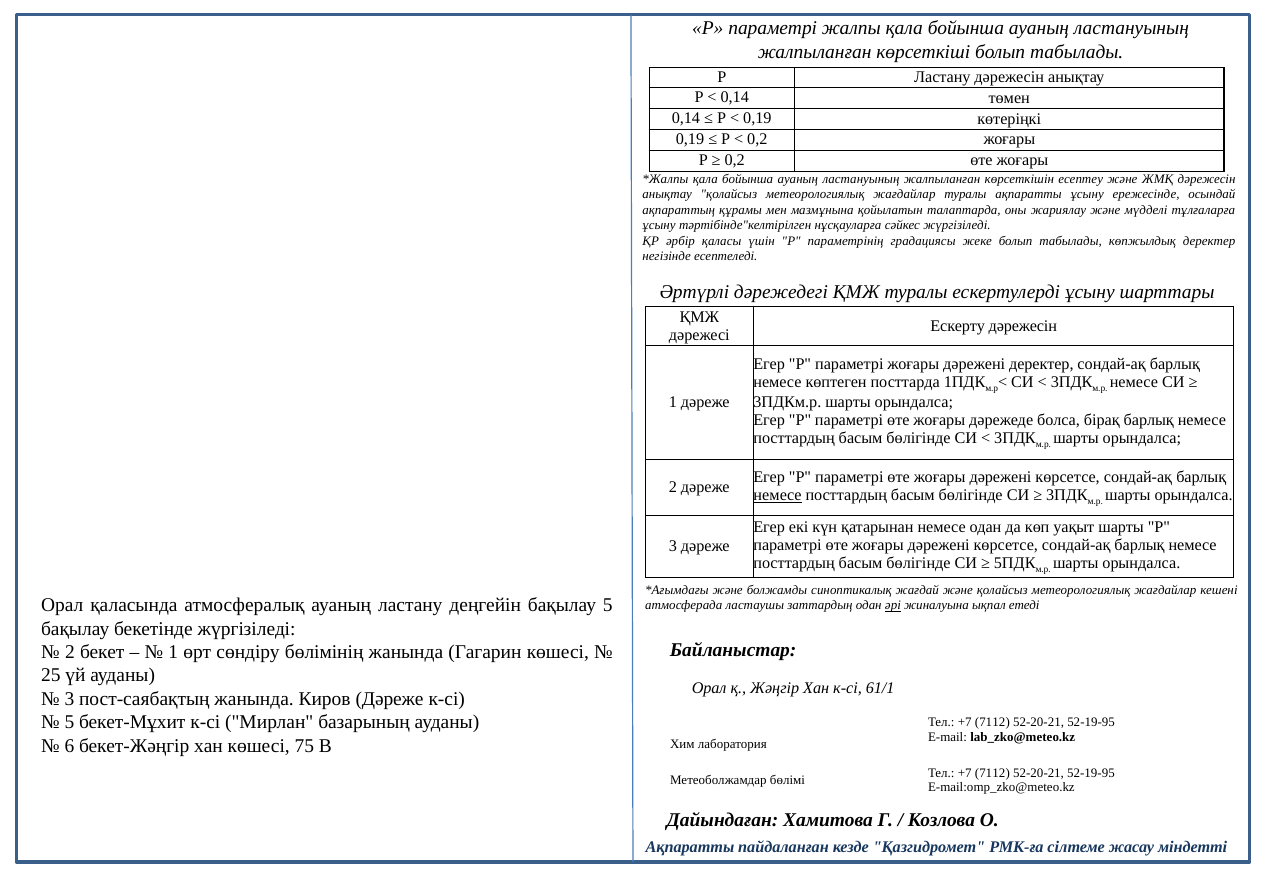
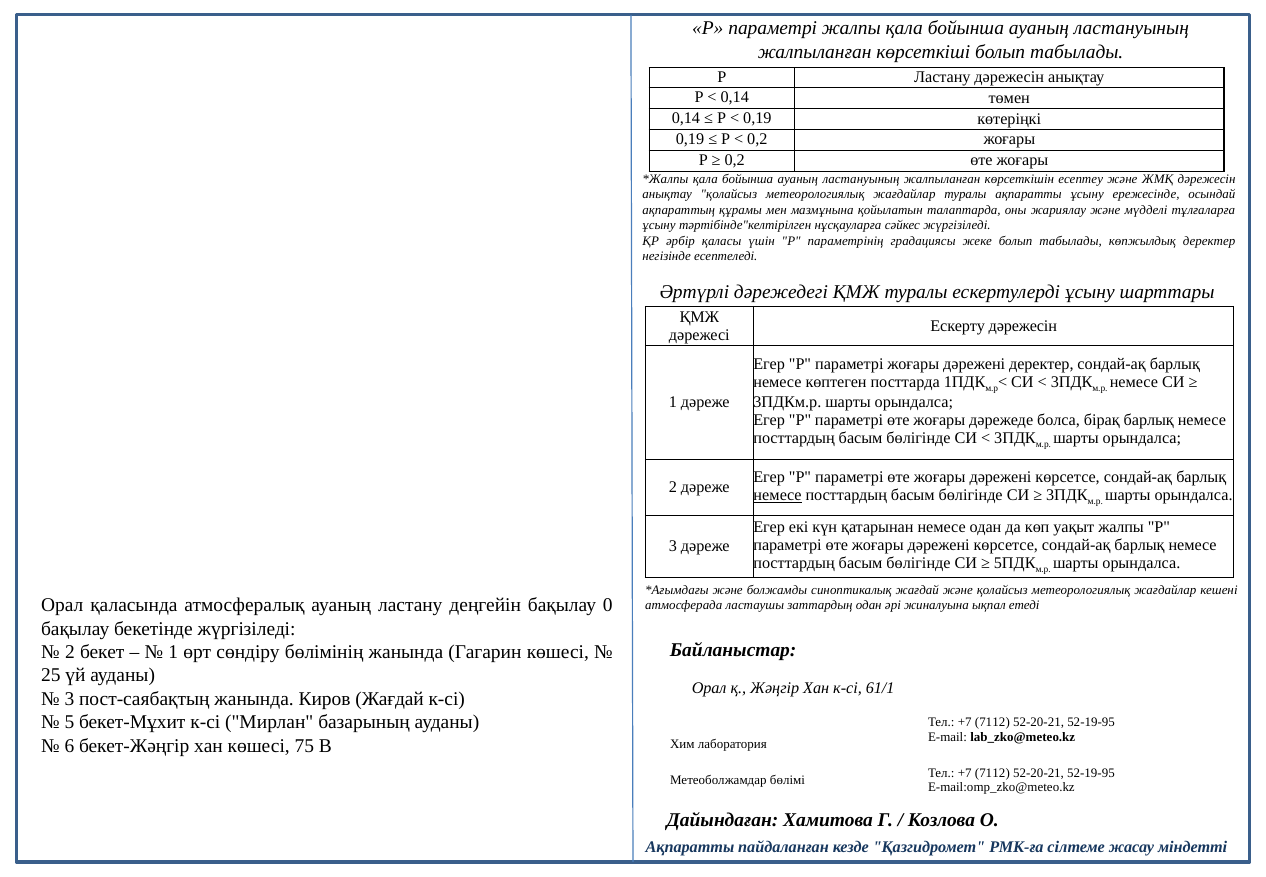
уақыт шарты: шарты -> жалпы
бақылау 5: 5 -> 0
әрі underline: present -> none
Киров Дәреже: Дәреже -> Жағдай
